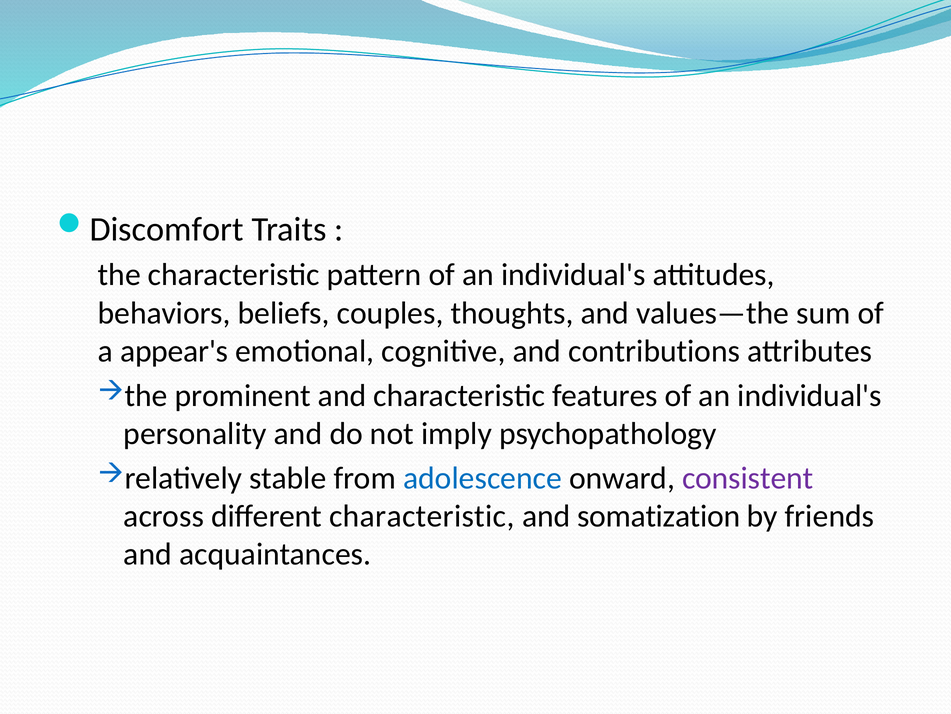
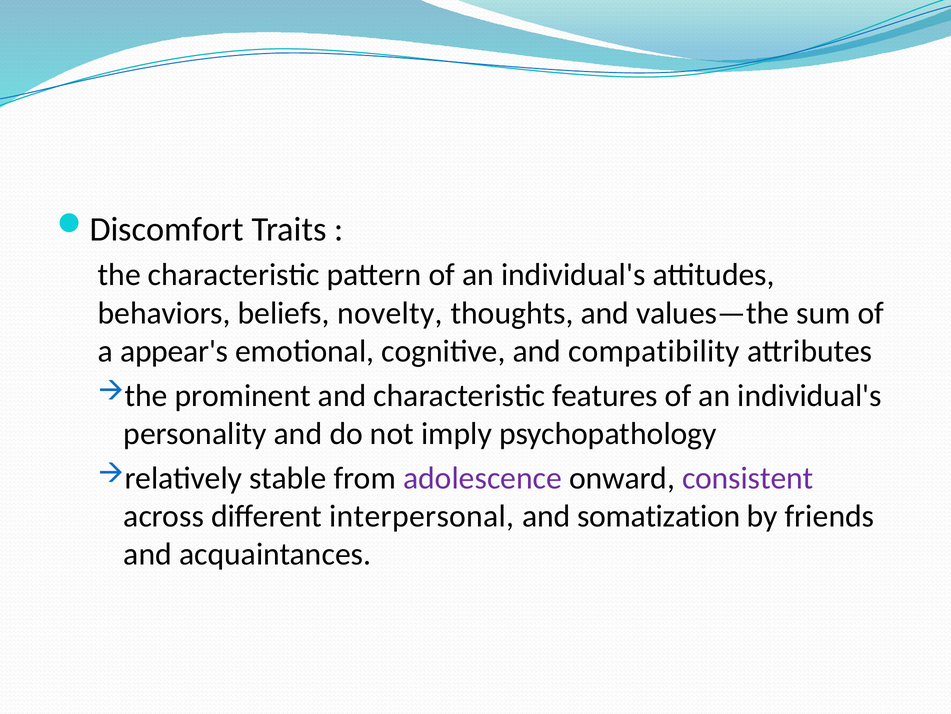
couples: couples -> novelty
contributions: contributions -> compatibility
adolescence colour: blue -> purple
different characteristic: characteristic -> interpersonal
